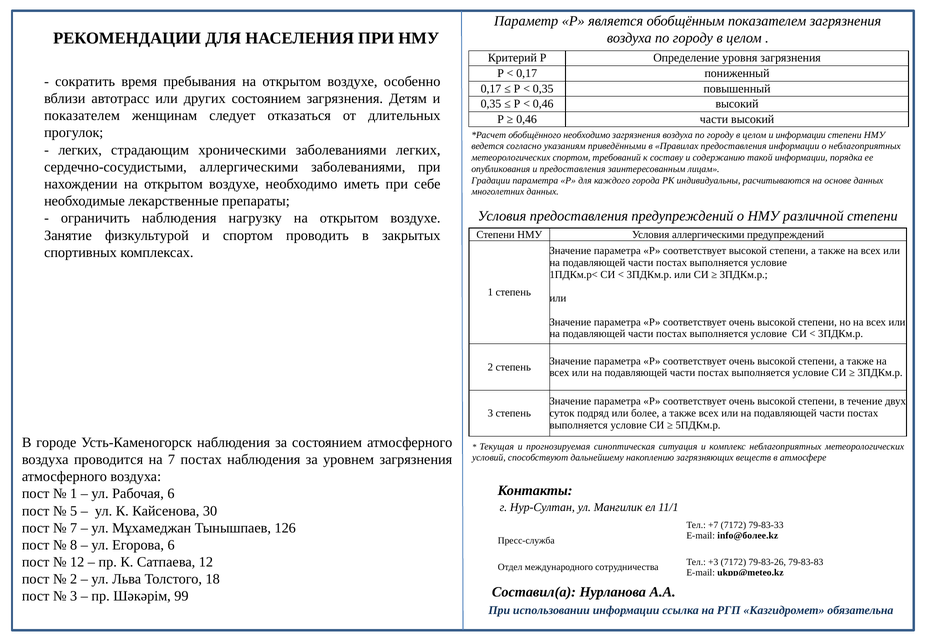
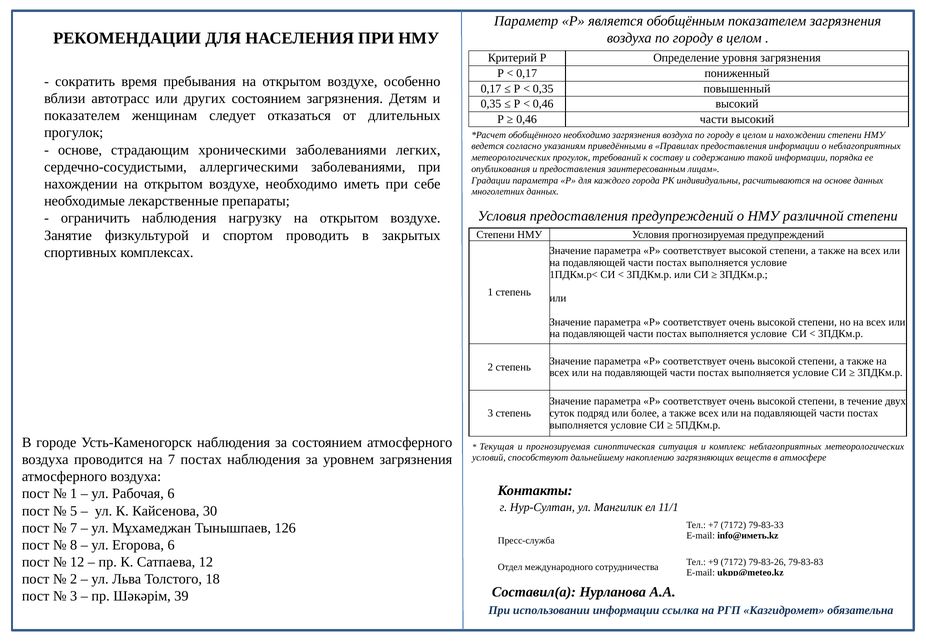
и информации: информации -> нахождении
легких at (80, 150): легких -> основе
метеорологических спортом: спортом -> прогулок
Условия аллергическими: аллергическими -> прогнозируемая
info@более.kz: info@более.kz -> info@иметь.kz
+3: +3 -> +9
99: 99 -> 39
